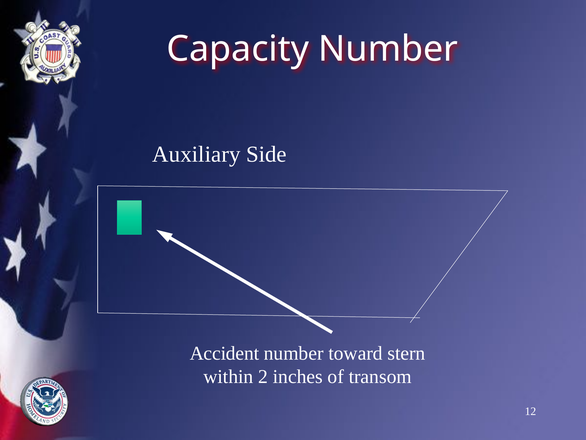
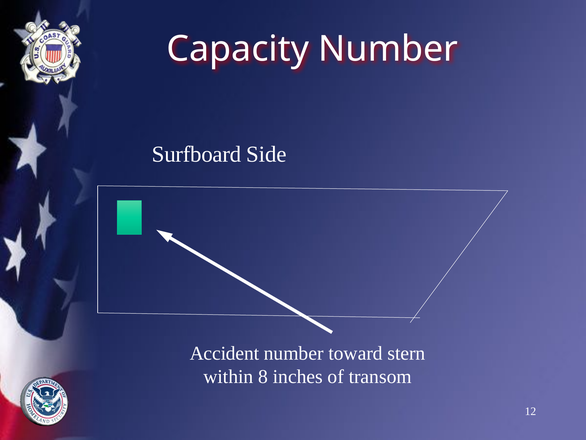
Auxiliary: Auxiliary -> Surfboard
2: 2 -> 8
